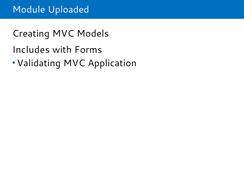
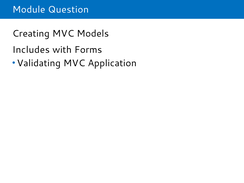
Uploaded: Uploaded -> Question
